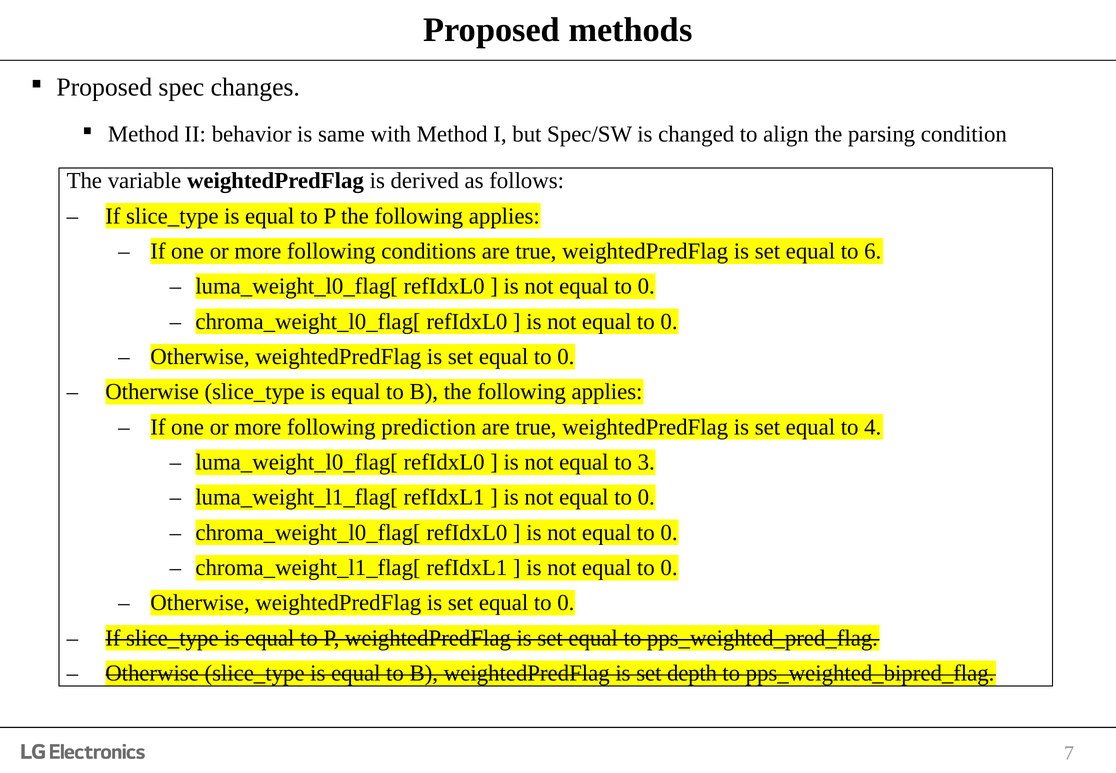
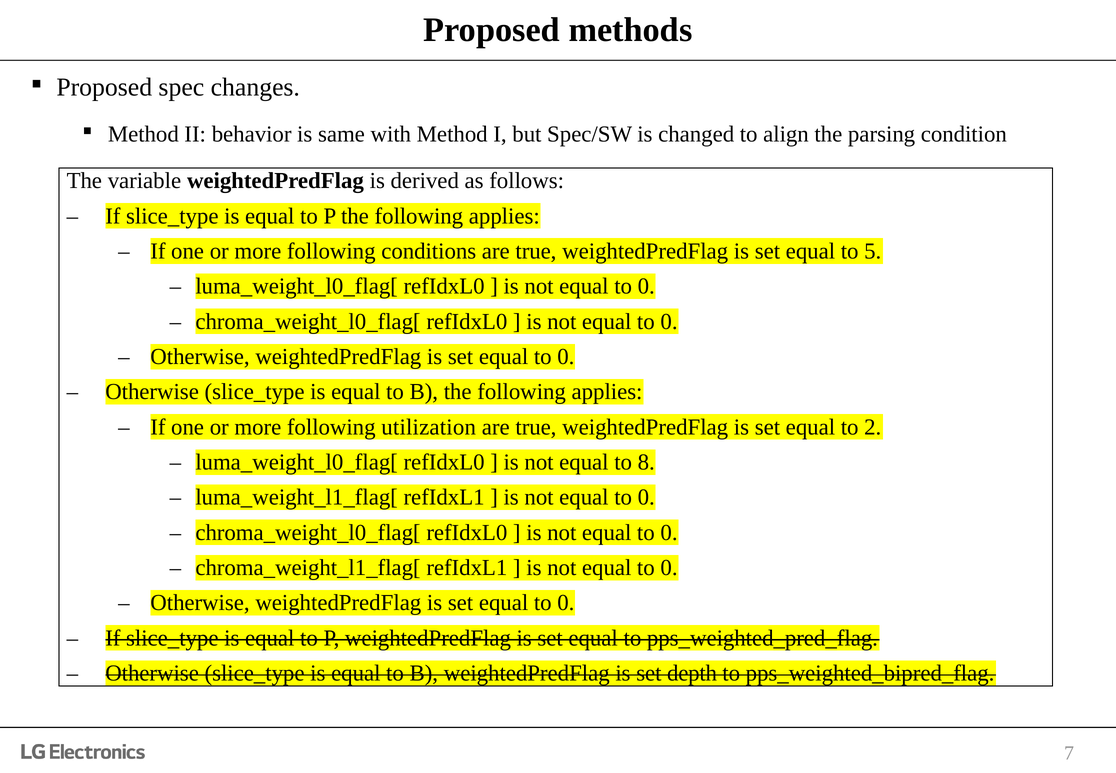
6: 6 -> 5
prediction: prediction -> utilization
4: 4 -> 2
3: 3 -> 8
